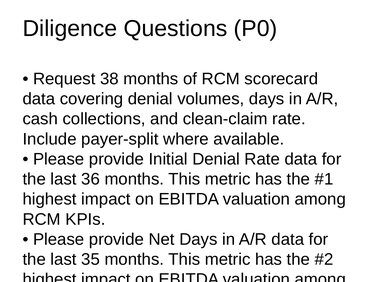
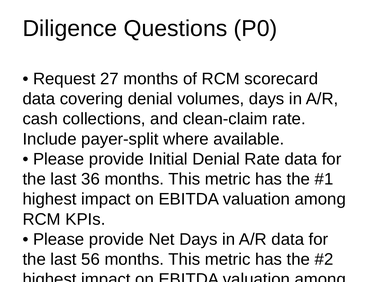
38: 38 -> 27
35: 35 -> 56
